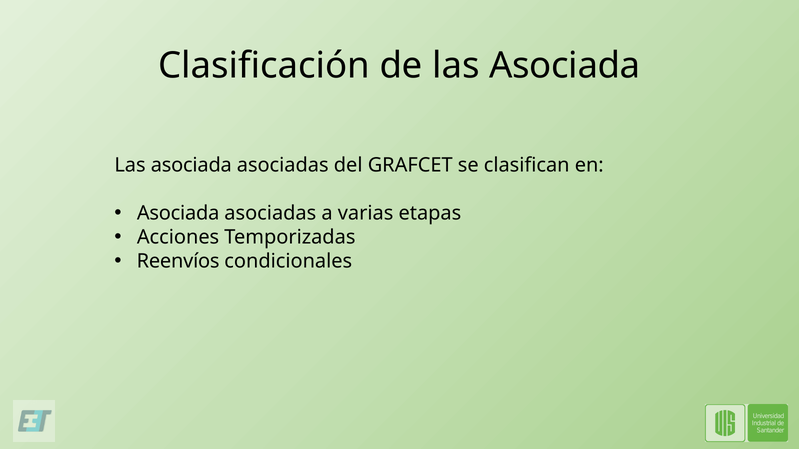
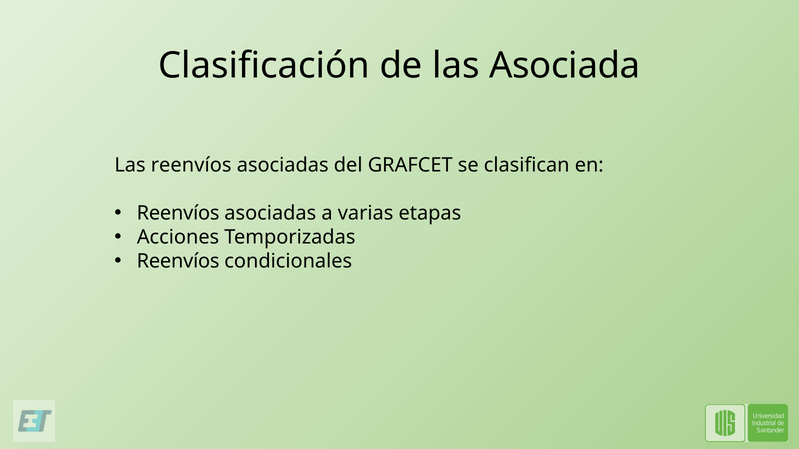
asociada at (191, 165): asociada -> reenvíos
Asociada at (178, 213): Asociada -> Reenvíos
